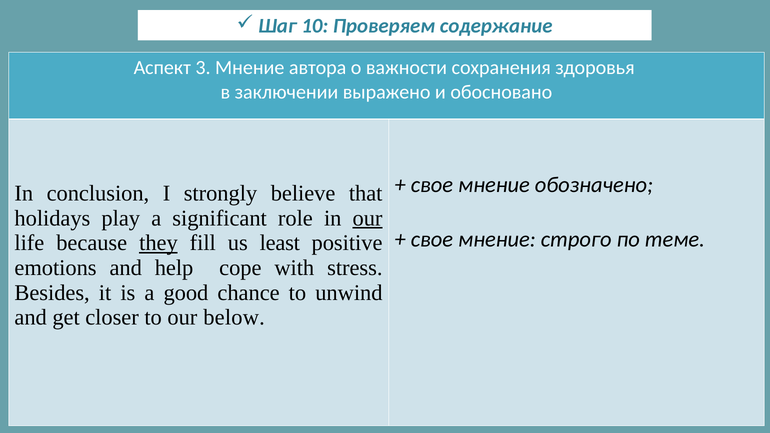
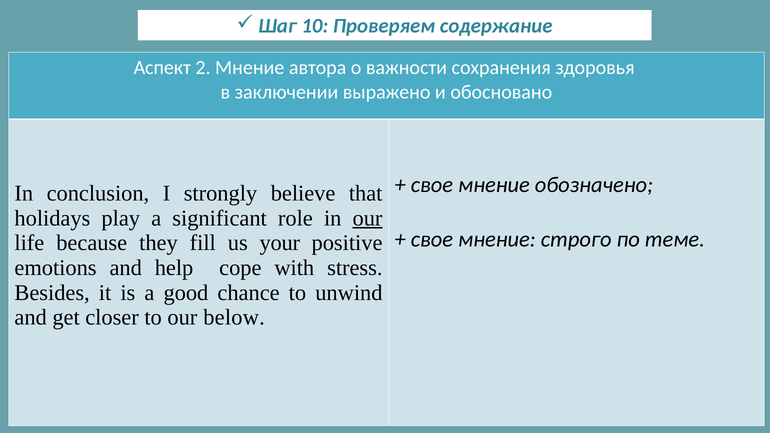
3: 3 -> 2
they underline: present -> none
least: least -> your
